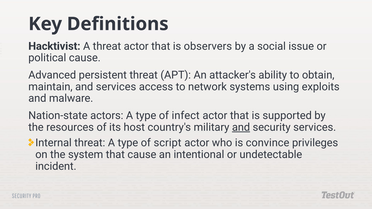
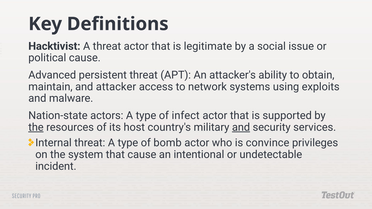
observers: observers -> legitimate
and services: services -> attacker
the at (36, 127) underline: none -> present
script: script -> bomb
